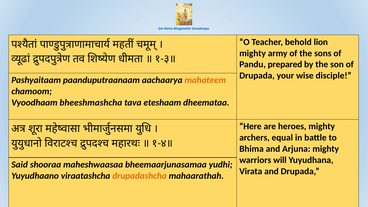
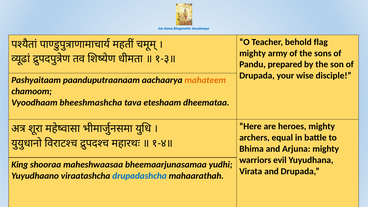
lion: lion -> flag
will: will -> evil
Said: Said -> King
drupadashcha colour: orange -> blue
